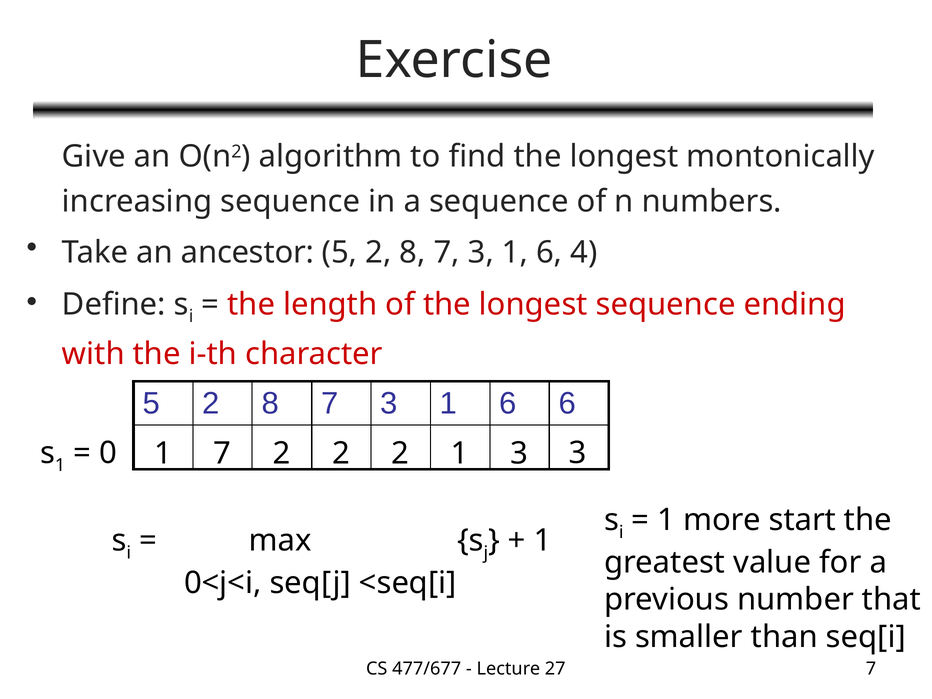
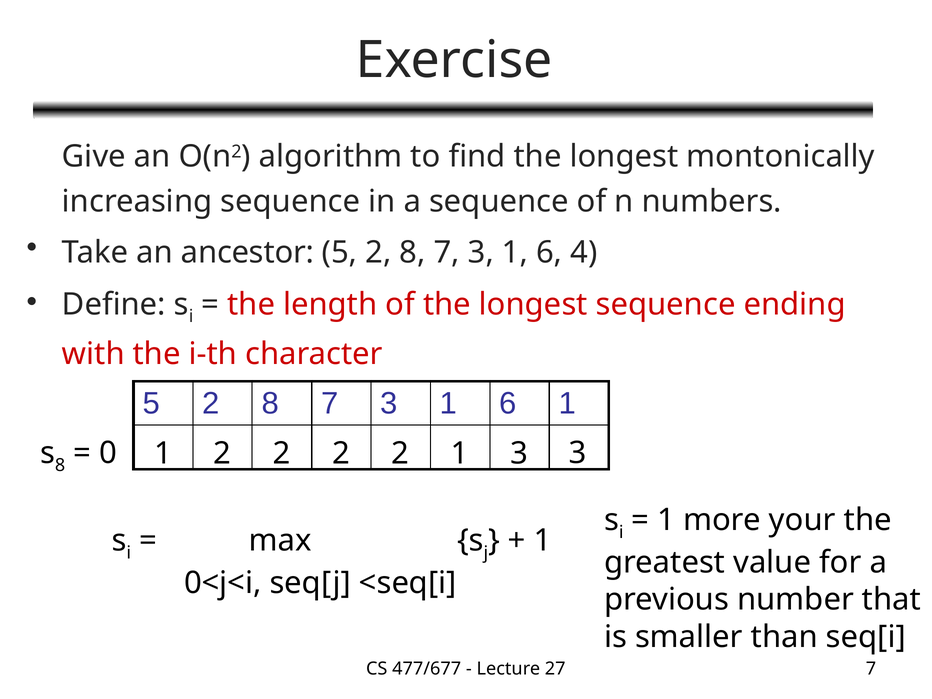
6 6: 6 -> 1
1 at (60, 465): 1 -> 8
1 7: 7 -> 2
start: start -> your
